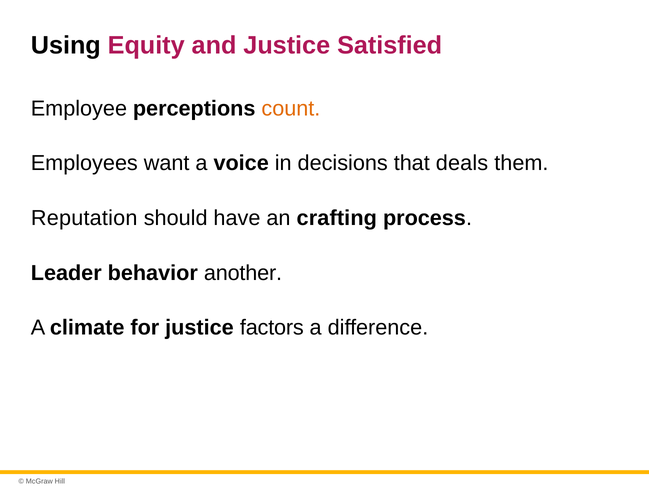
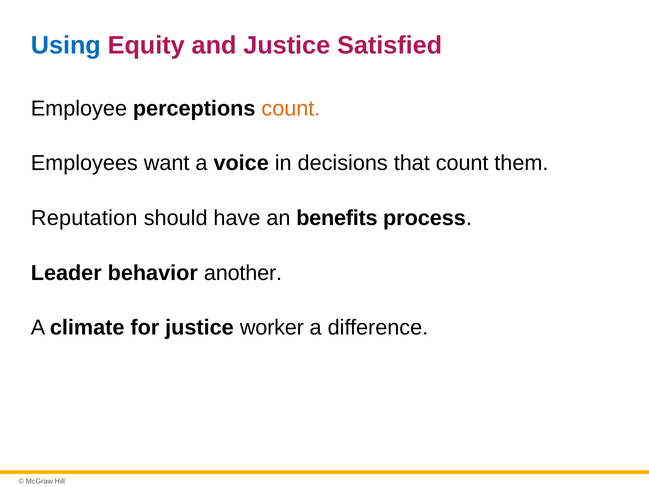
Using colour: black -> blue
that deals: deals -> count
crafting: crafting -> benefits
factors: factors -> worker
